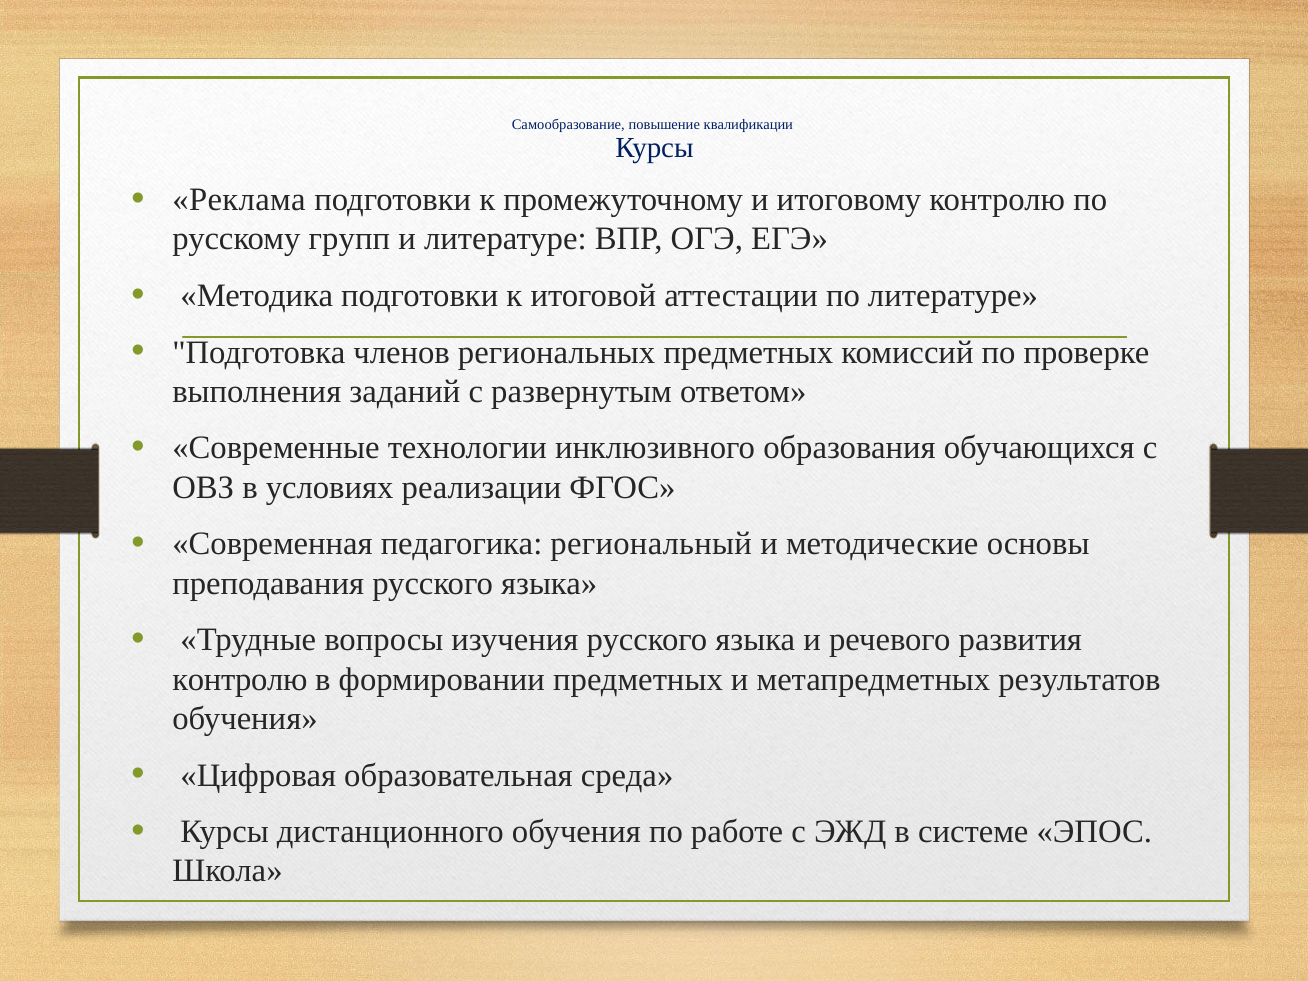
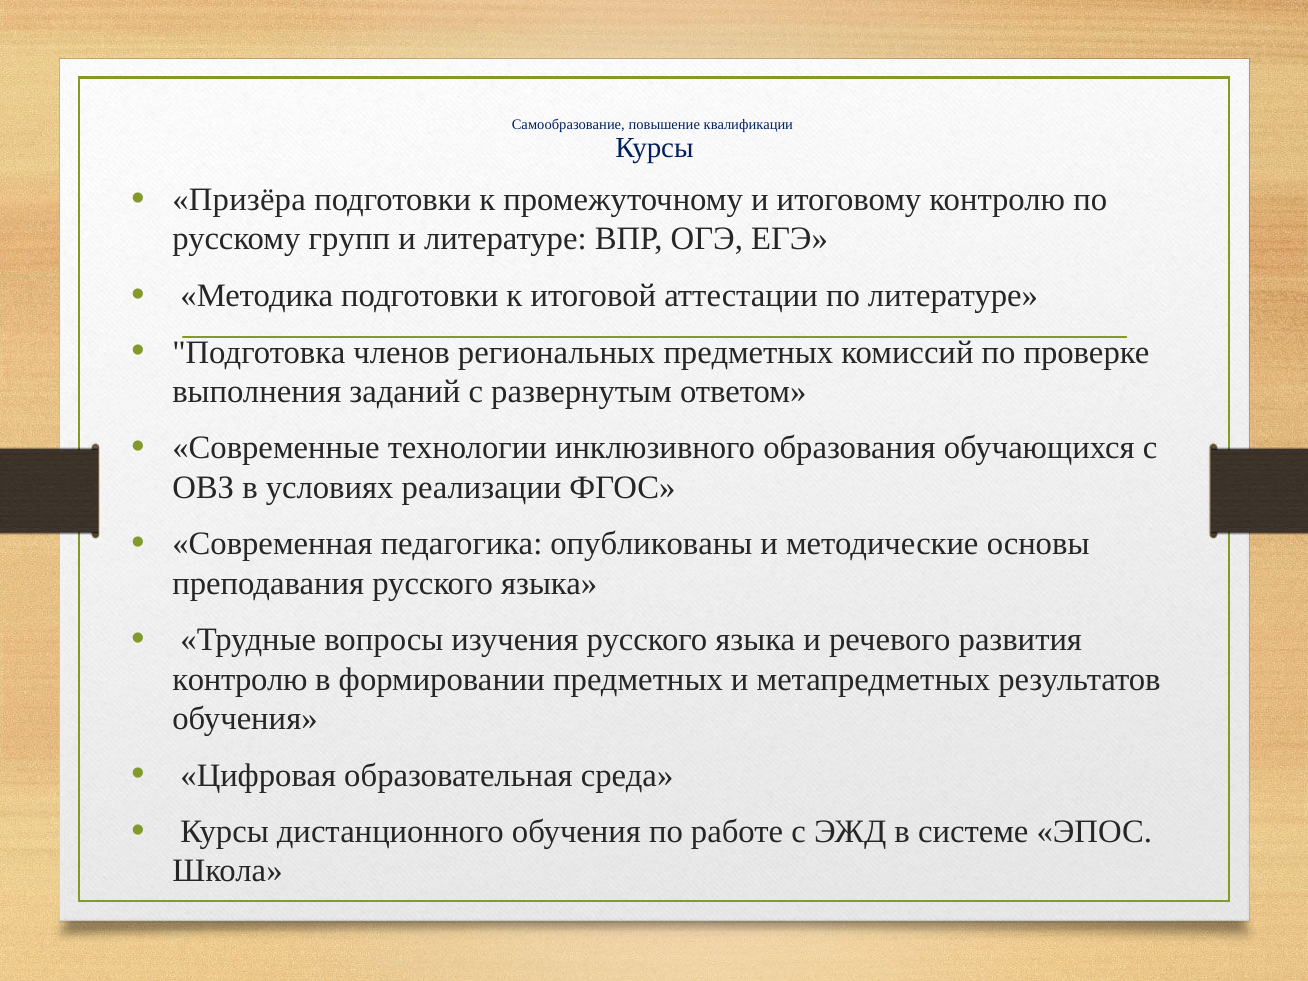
Реклама: Реклама -> Призёра
региональный: региональный -> опубликованы
